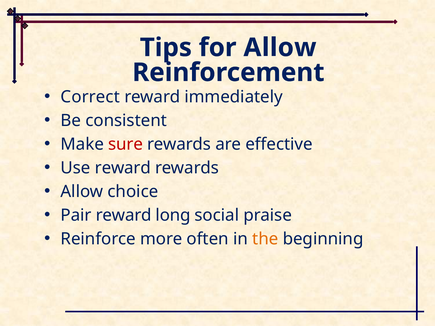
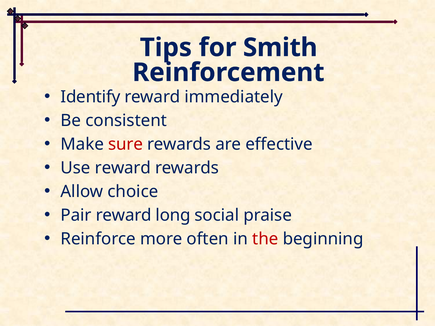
for Allow: Allow -> Smith
Correct: Correct -> Identify
the colour: orange -> red
